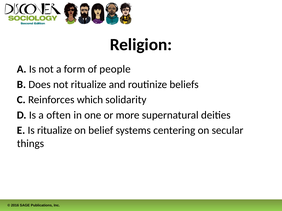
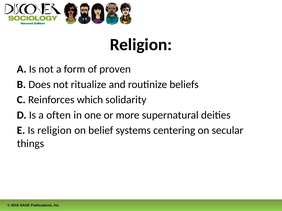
people: people -> proven
Is ritualize: ritualize -> religion
